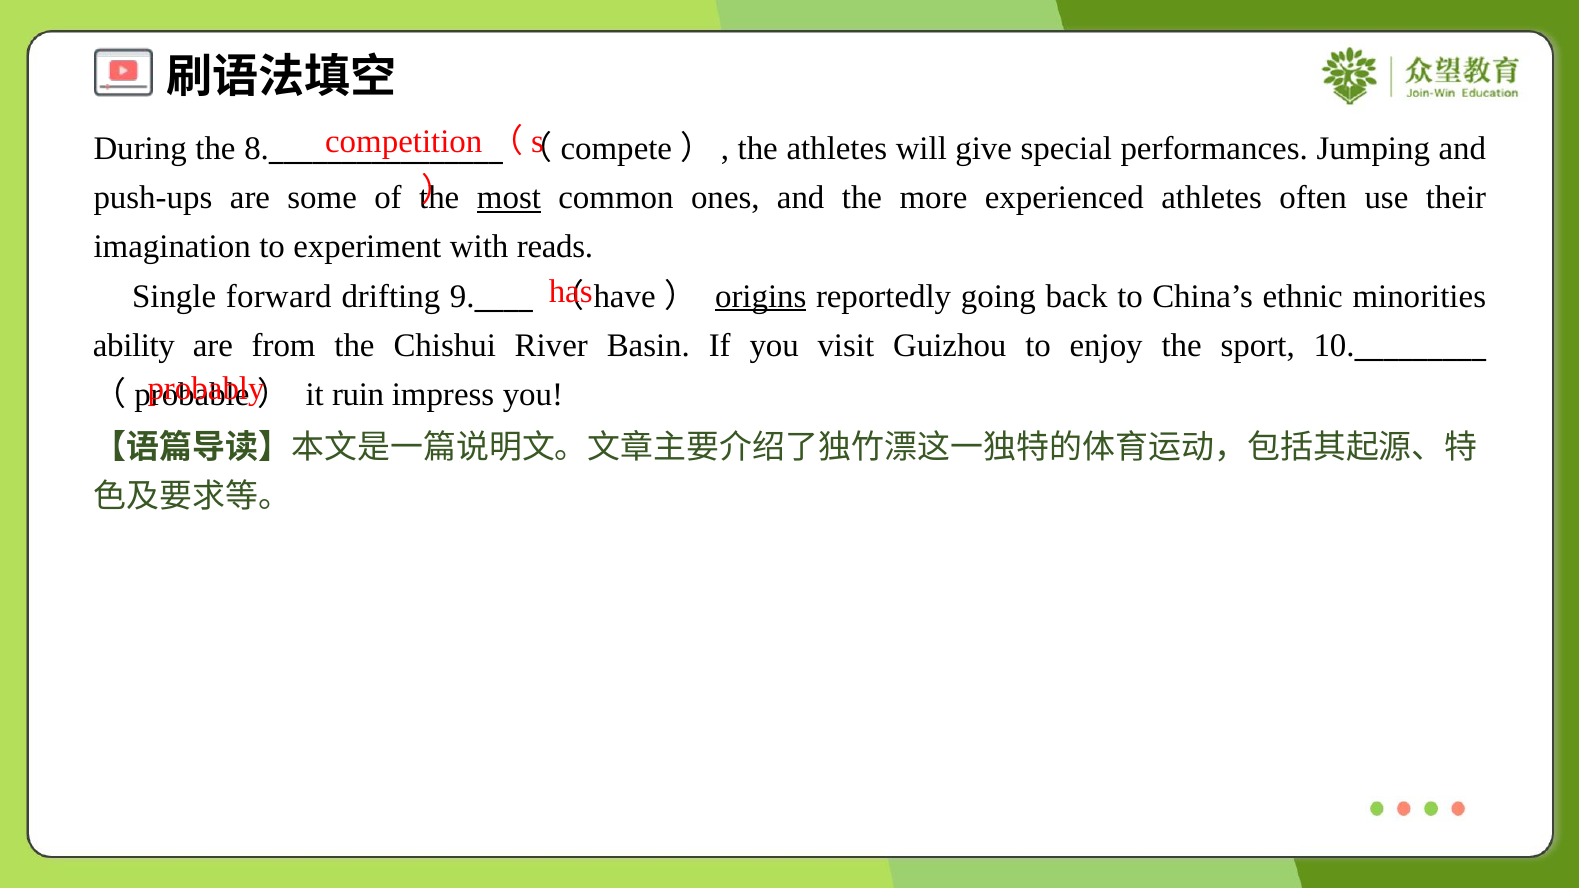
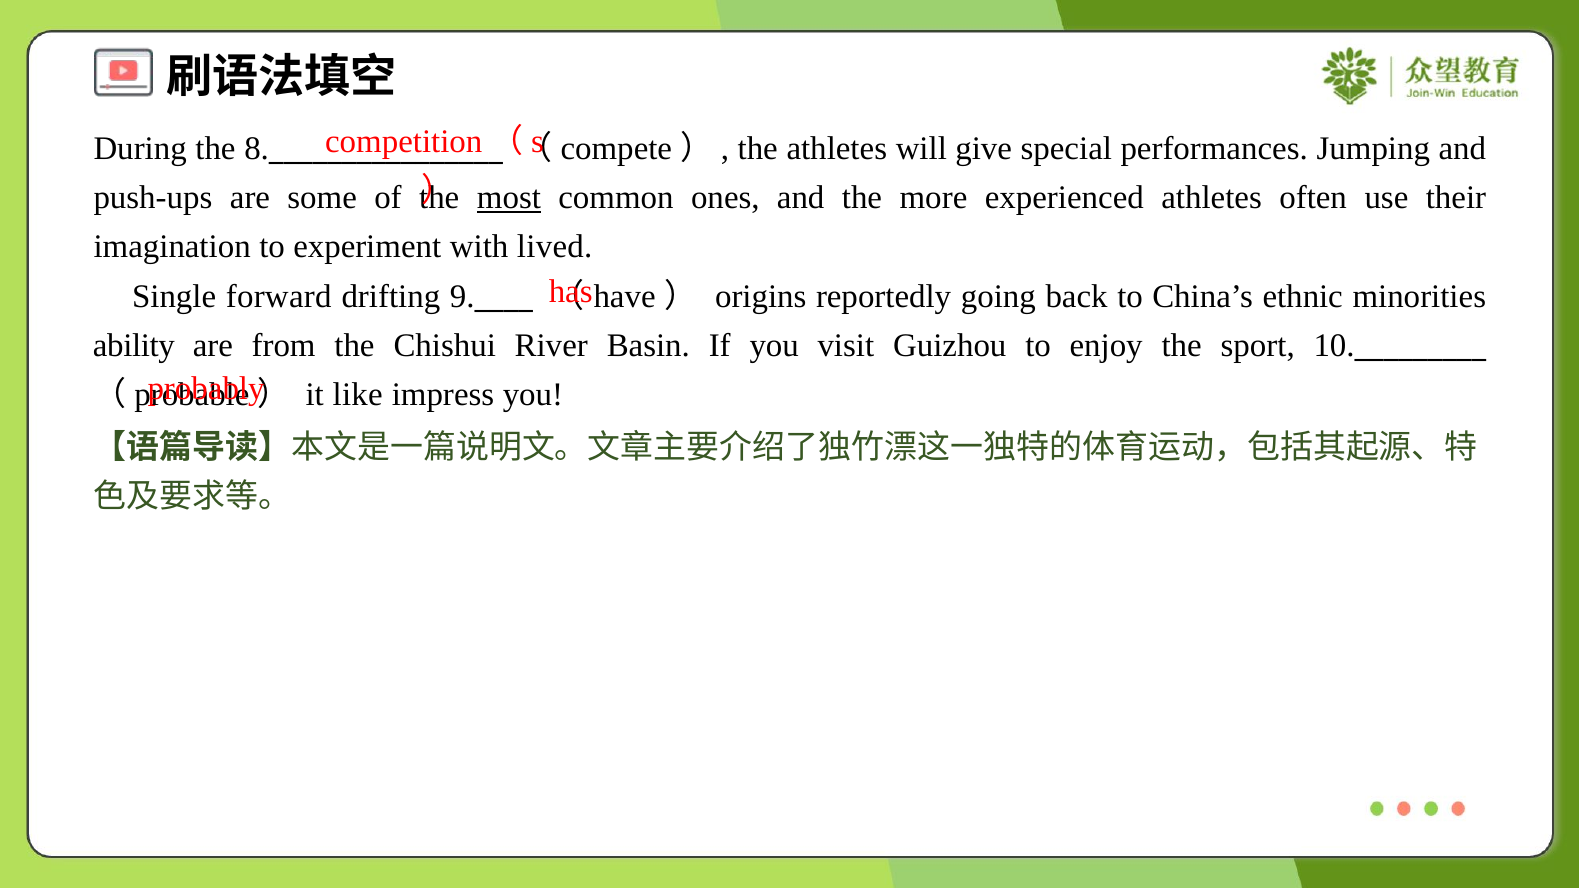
reads: reads -> lived
origins underline: present -> none
ruin: ruin -> like
